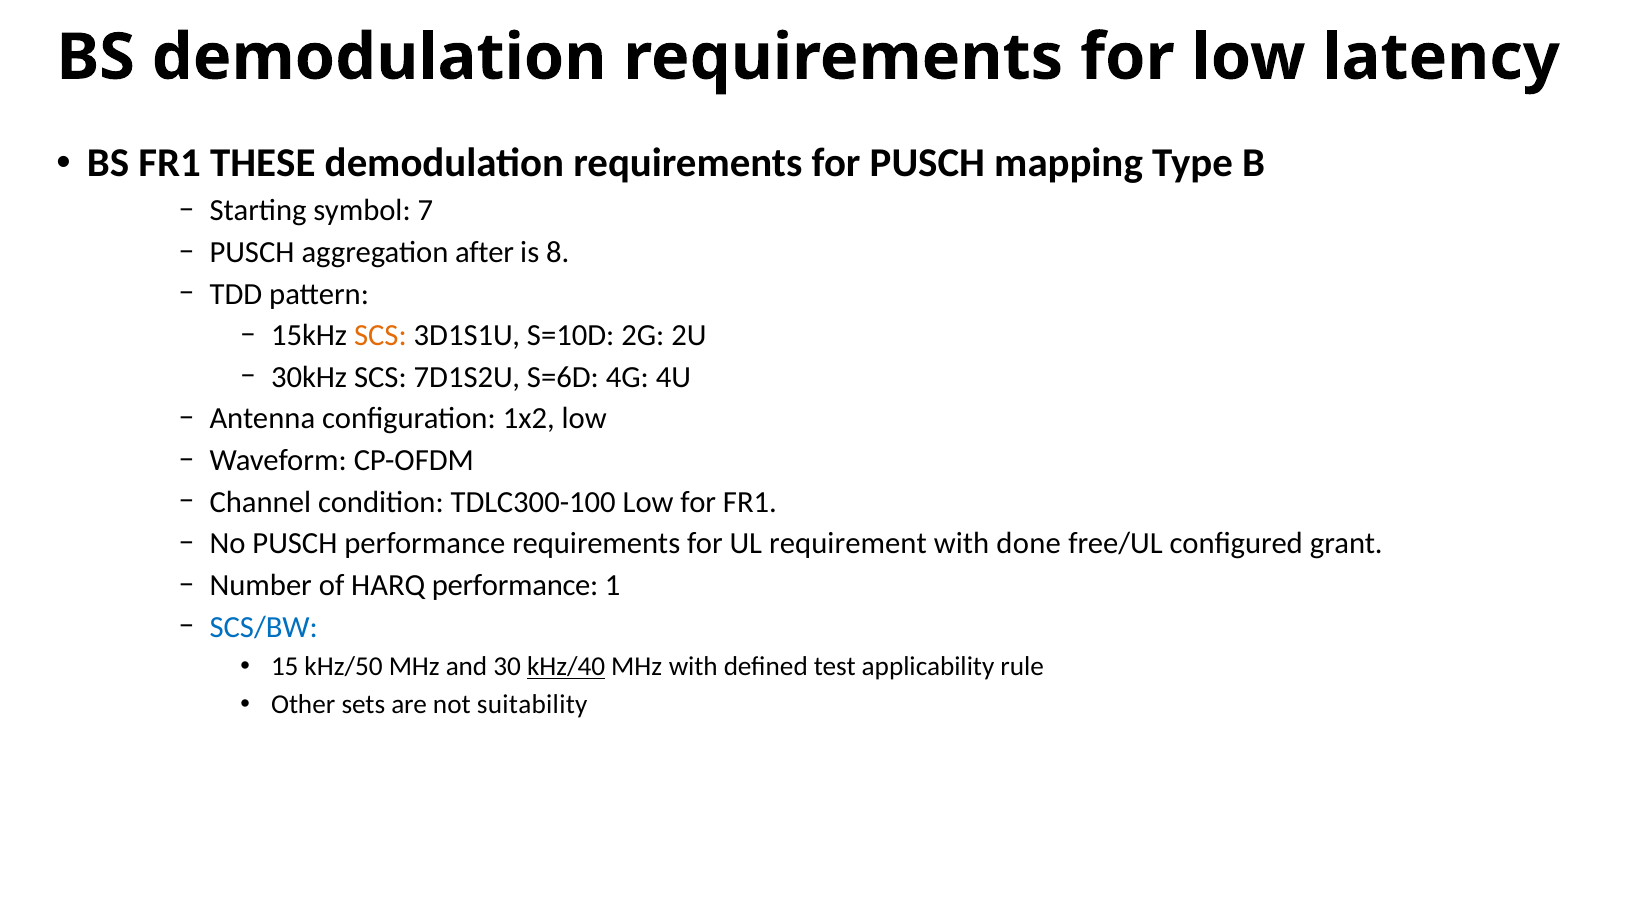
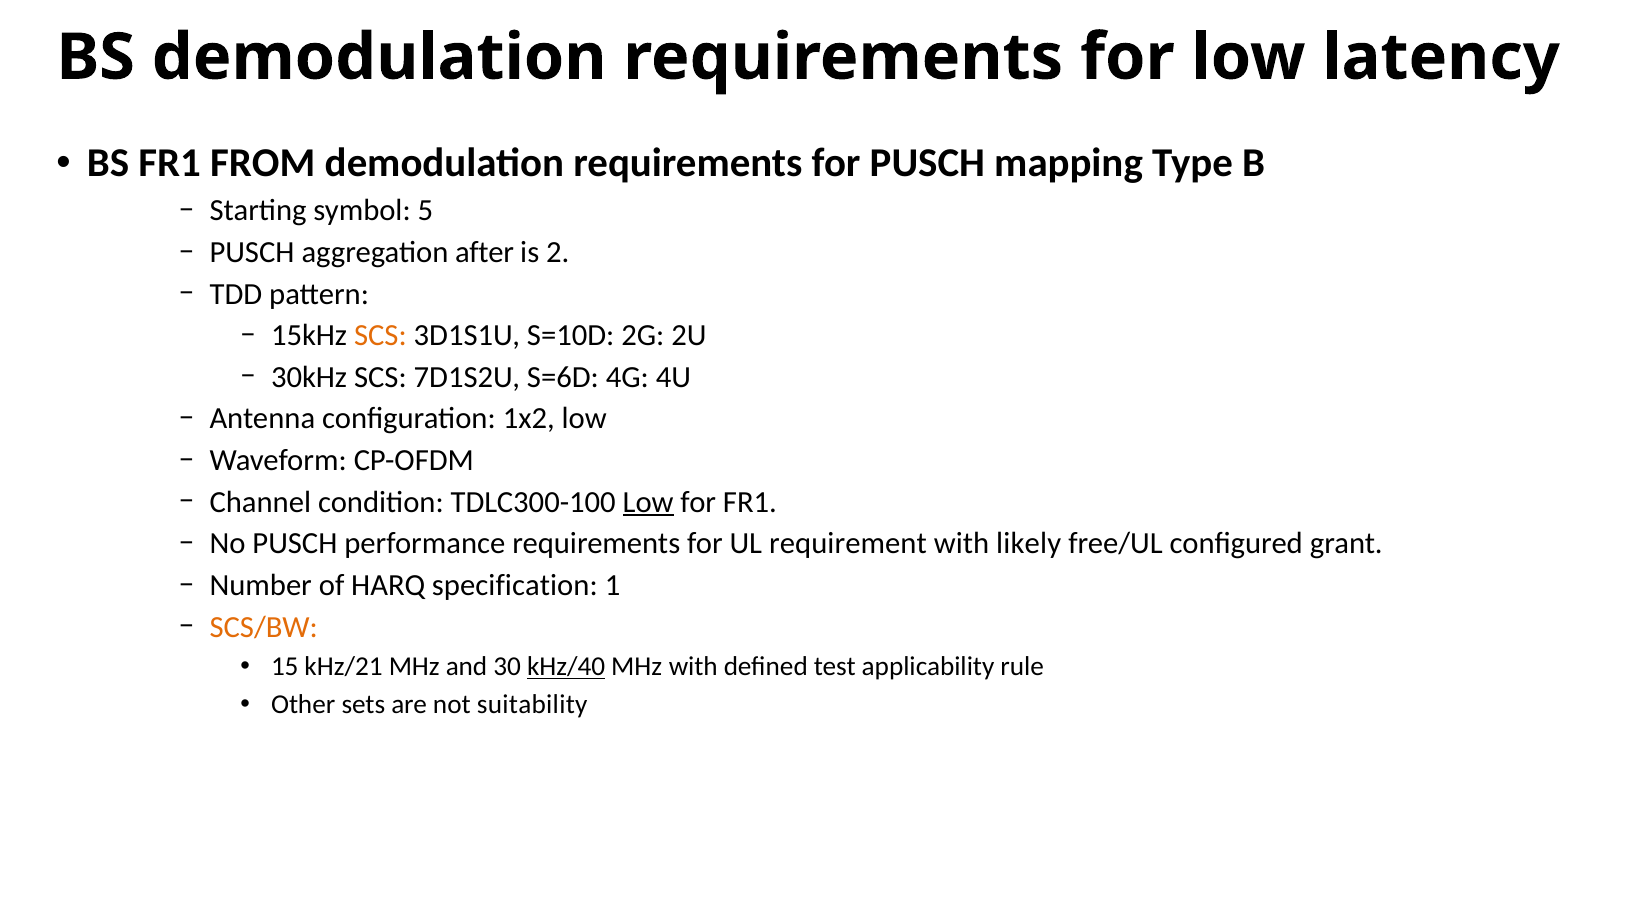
THESE: THESE -> FROM
7: 7 -> 5
8: 8 -> 2
Low at (648, 502) underline: none -> present
done: done -> likely
HARQ performance: performance -> specification
SCS/BW colour: blue -> orange
kHz/50: kHz/50 -> kHz/21
